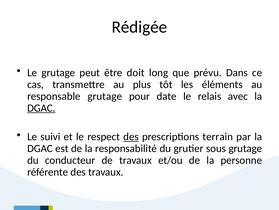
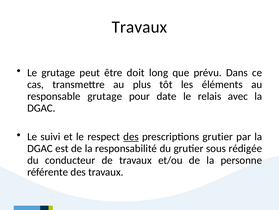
Rédigée at (139, 27): Rédigée -> Travaux
DGAC at (41, 108) underline: present -> none
prescriptions terrain: terrain -> grutier
sous grutage: grutage -> rédigée
